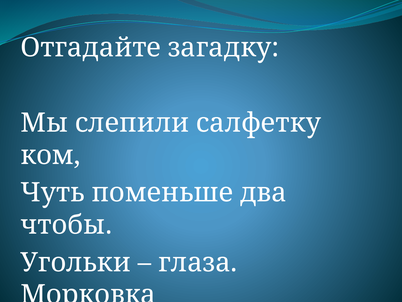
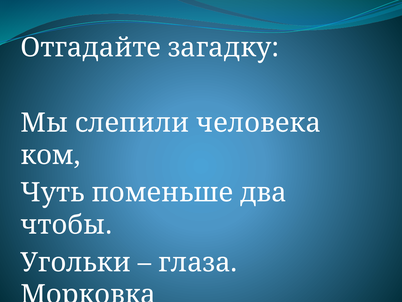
салфетку: салфетку -> человека
